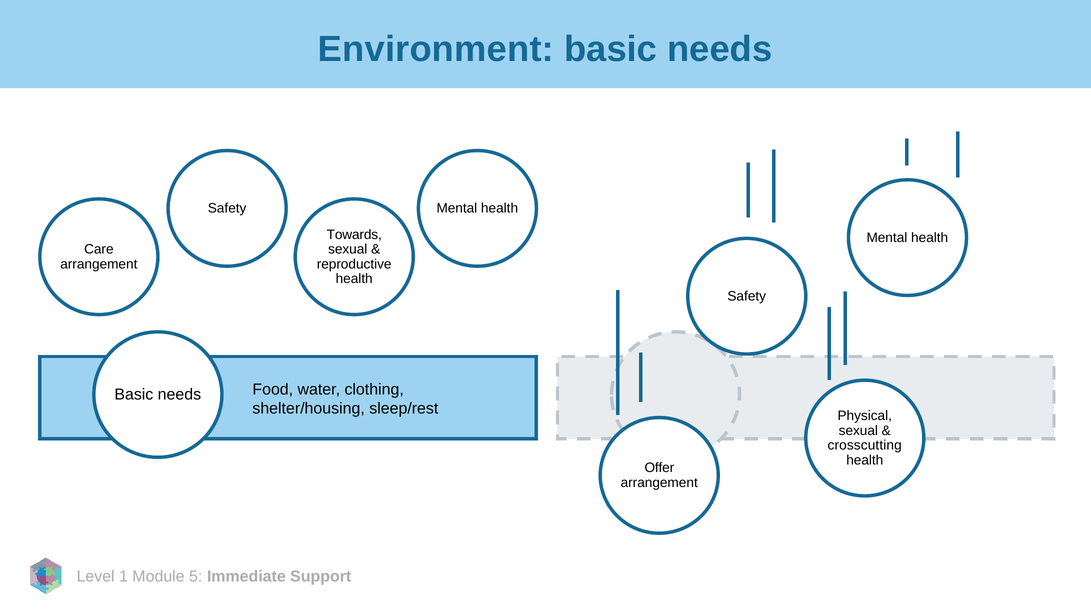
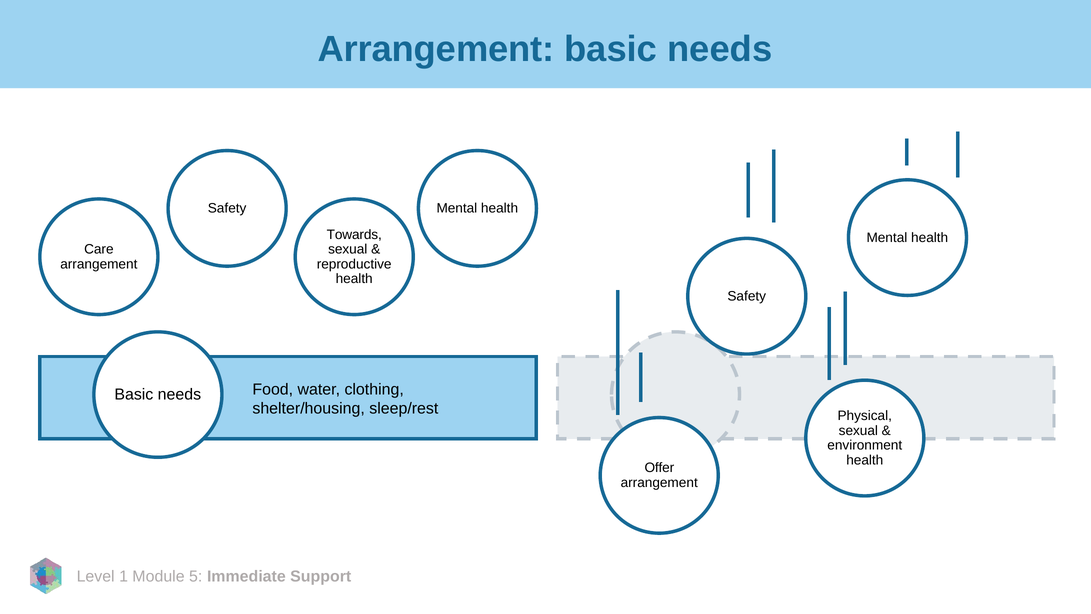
Environment at (436, 49): Environment -> Arrangement
crosscutting: crosscutting -> environment
